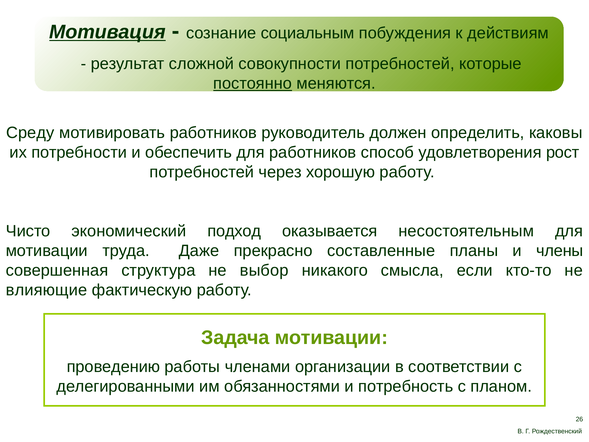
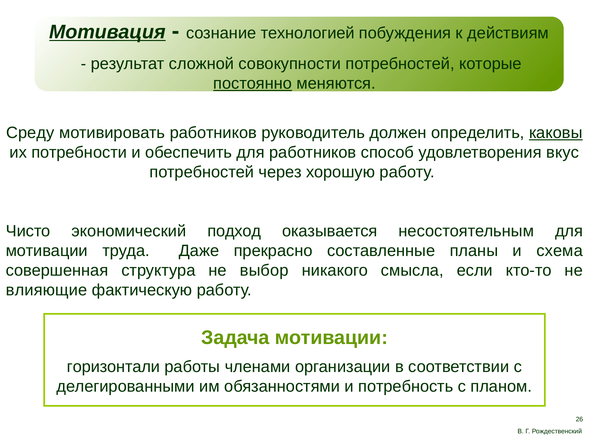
социальным: социальным -> технологией
каковы underline: none -> present
рост: рост -> вкус
члены: члены -> схема
проведению: проведению -> горизонтали
